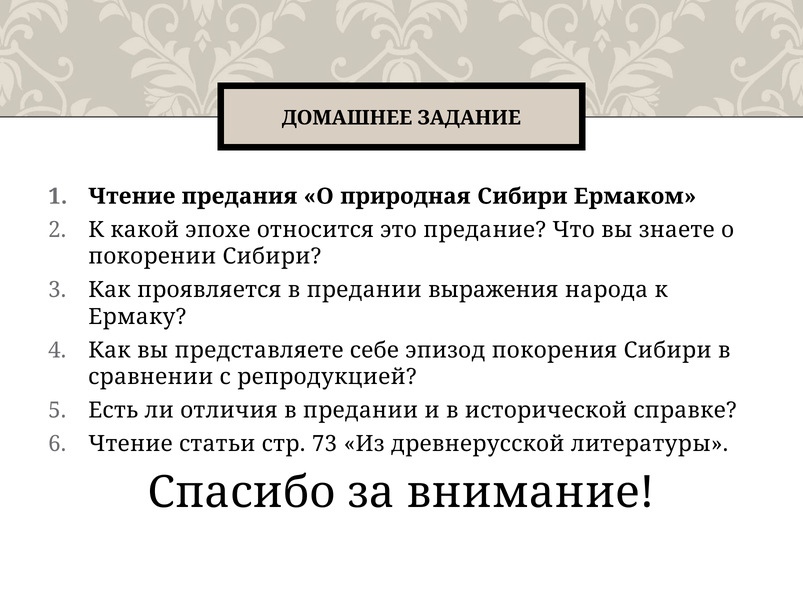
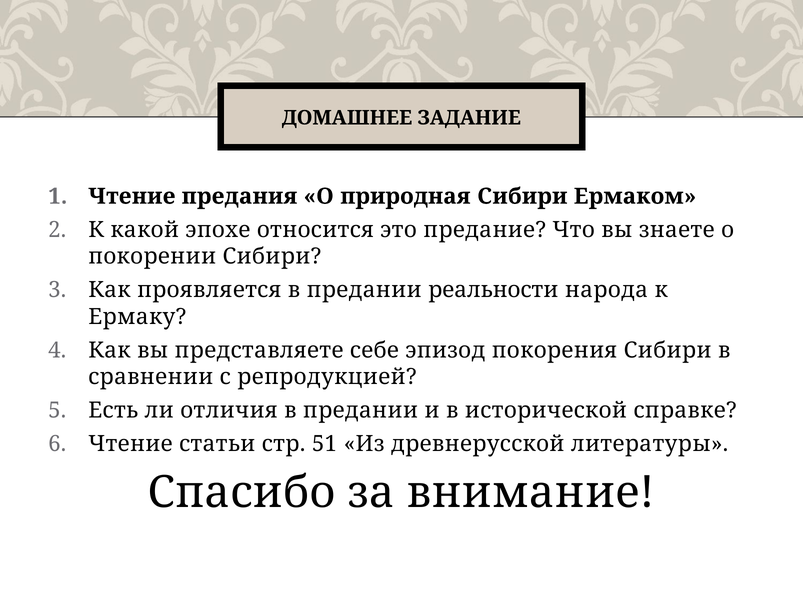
выражения: выражения -> реальности
73: 73 -> 51
